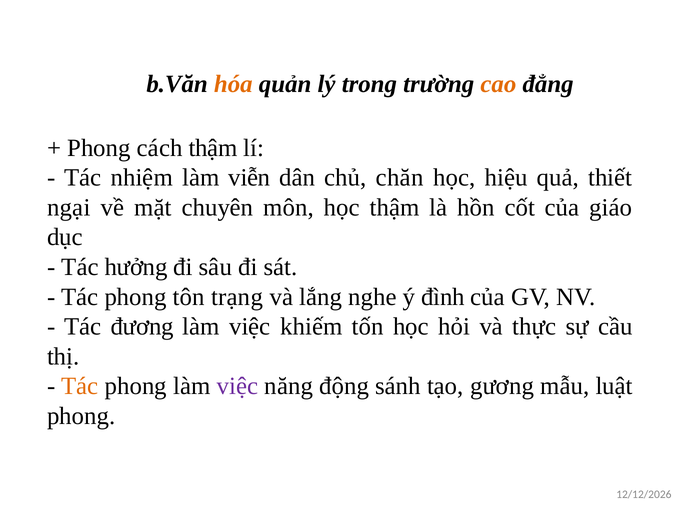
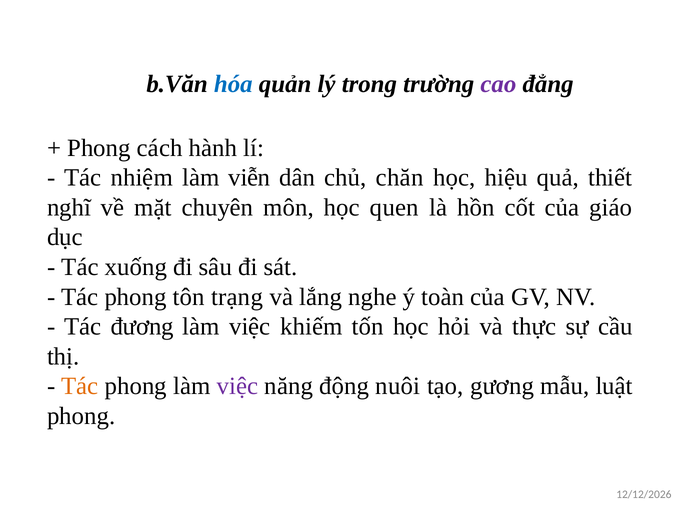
hóa colour: orange -> blue
cao colour: orange -> purple
cách thậm: thậm -> hành
ngại: ngại -> nghĩ
học thậm: thậm -> quen
hưởng: hưởng -> xuống
đình: đình -> toàn
sánh: sánh -> nuôi
